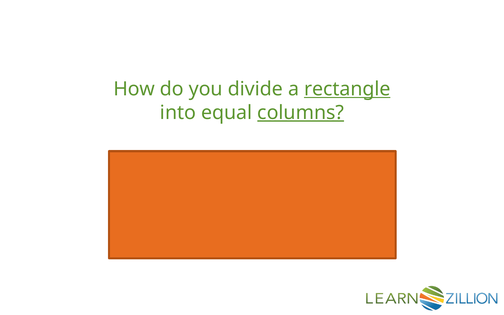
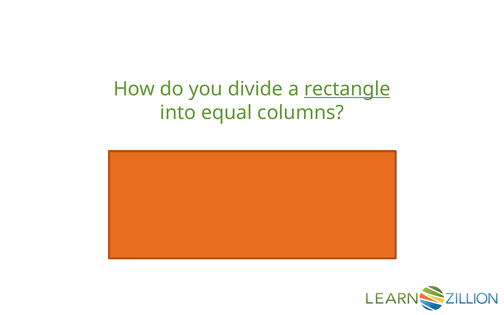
columns underline: present -> none
